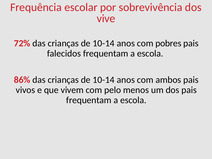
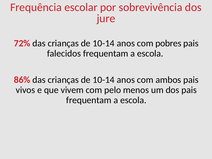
vive: vive -> jure
